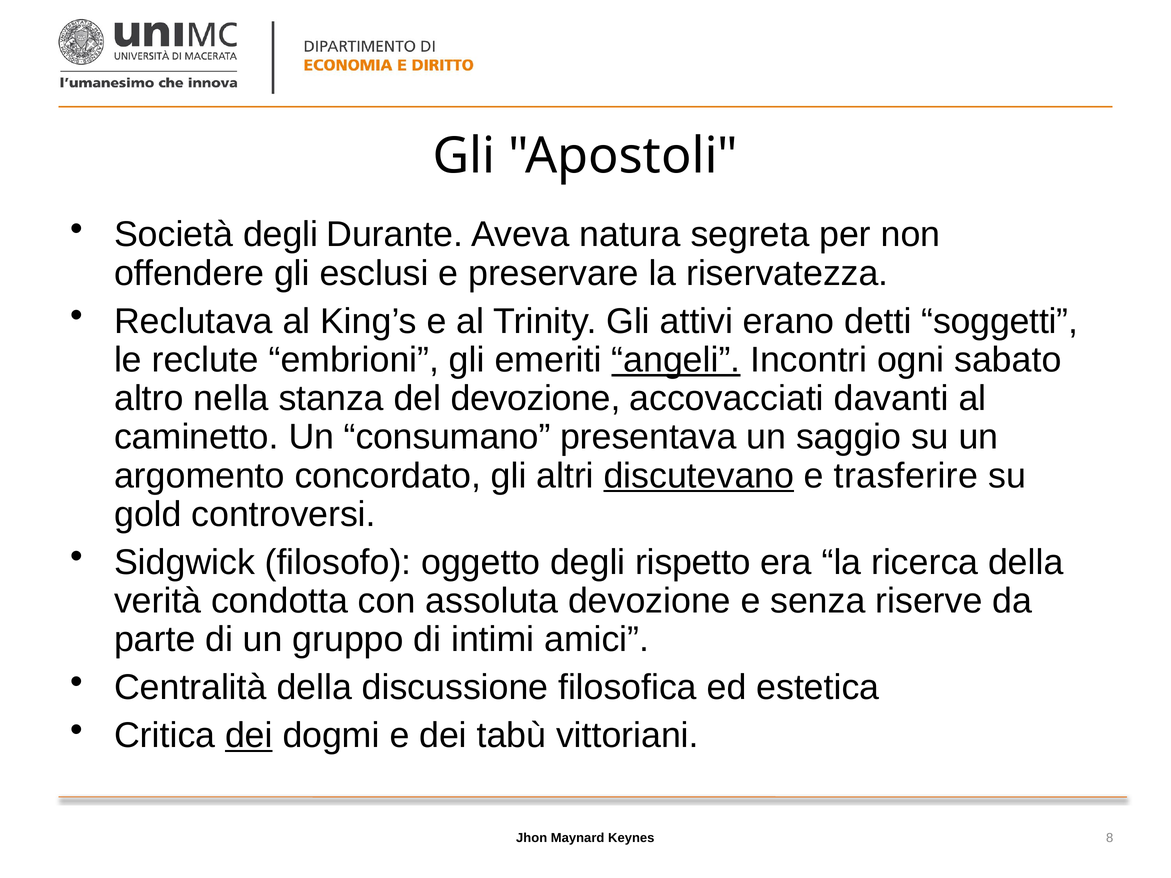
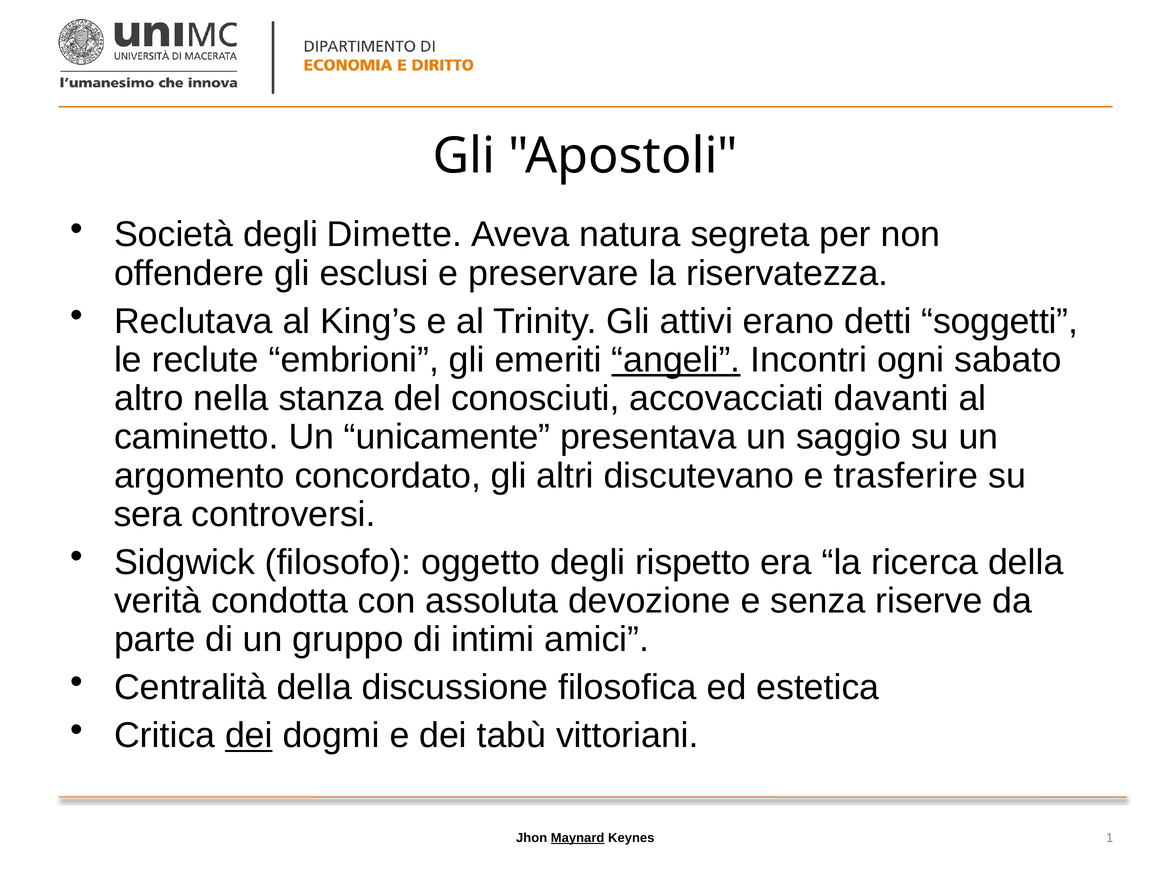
Durante: Durante -> Dimette
del devozione: devozione -> conosciuti
consumano: consumano -> unicamente
discutevano underline: present -> none
gold: gold -> sera
Maynard underline: none -> present
8: 8 -> 1
